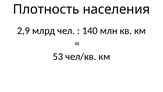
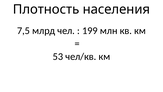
2,9: 2,9 -> 7,5
140: 140 -> 199
